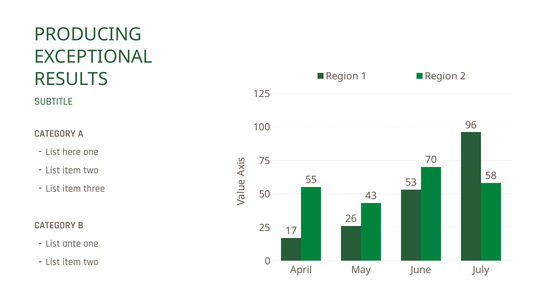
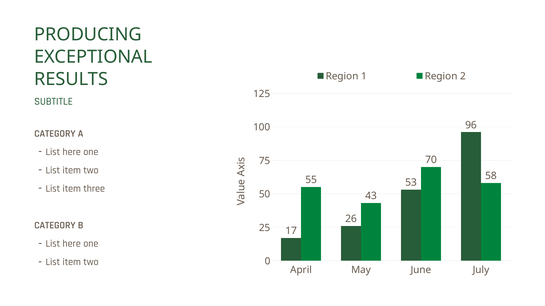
ante at (72, 244): ante -> here
